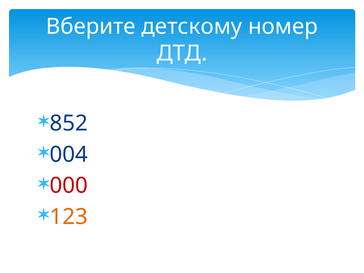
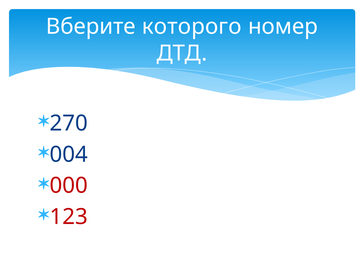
детскому: детскому -> которого
852: 852 -> 270
123 colour: orange -> red
